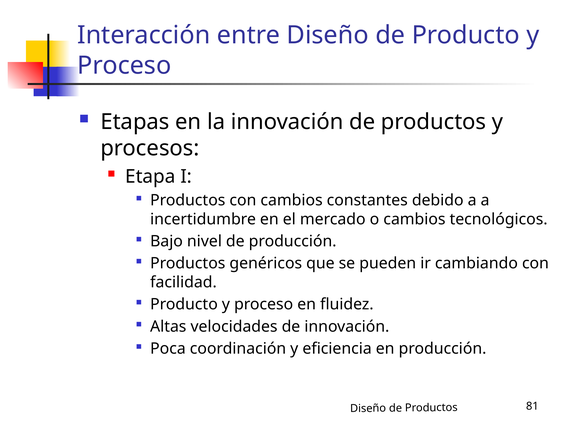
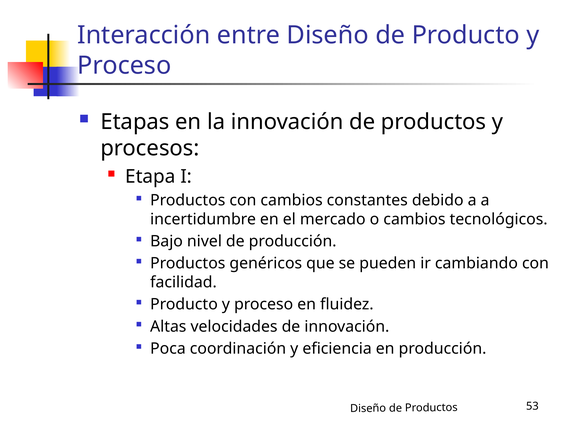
81: 81 -> 53
